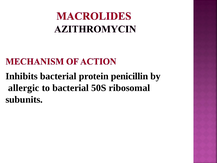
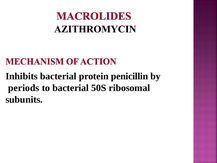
allergic: allergic -> periods
